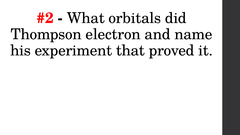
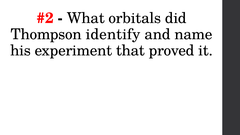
electron: electron -> identify
